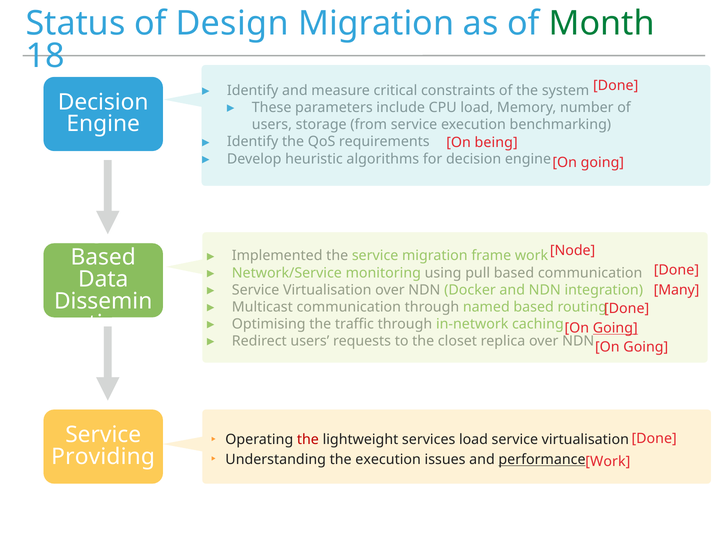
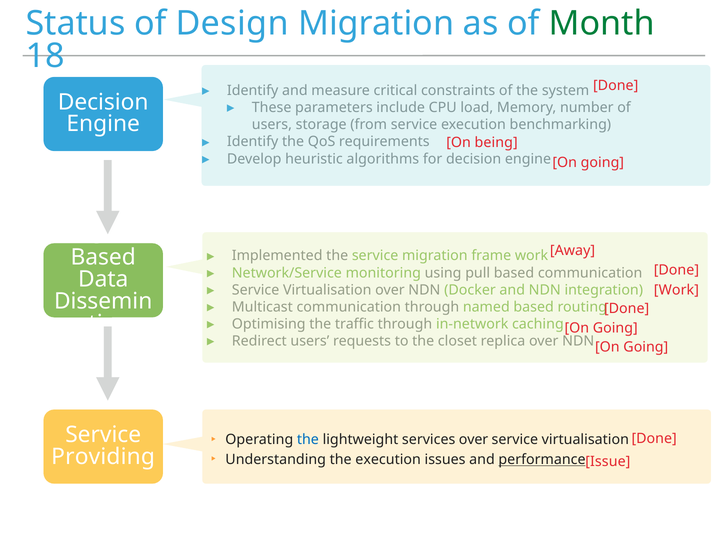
Node: Node -> Away
Many at (677, 290): Many -> Work
Going at (615, 328) underline: present -> none
the at (308, 440) colour: red -> blue
services load: load -> over
Work at (608, 462): Work -> Issue
